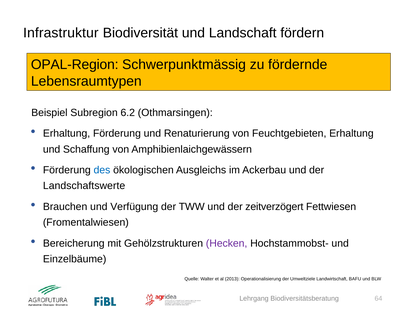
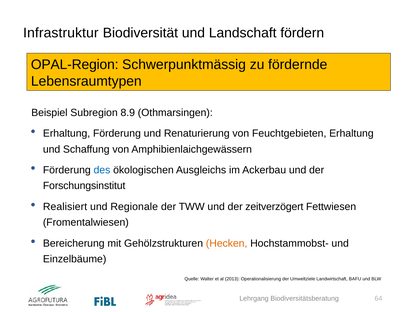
6.2: 6.2 -> 8.9
Landschaftswerte: Landschaftswerte -> Forschungsinstitut
Brauchen: Brauchen -> Realisiert
Verfügung: Verfügung -> Regionale
Hecken colour: purple -> orange
